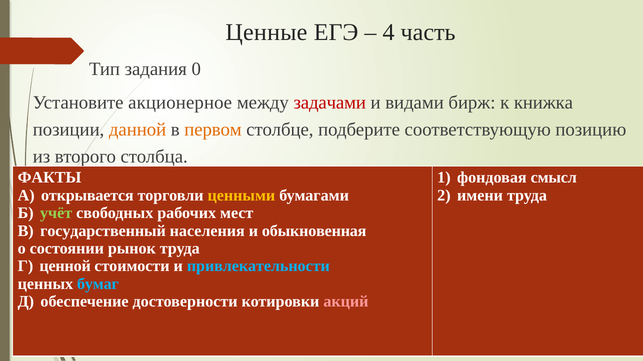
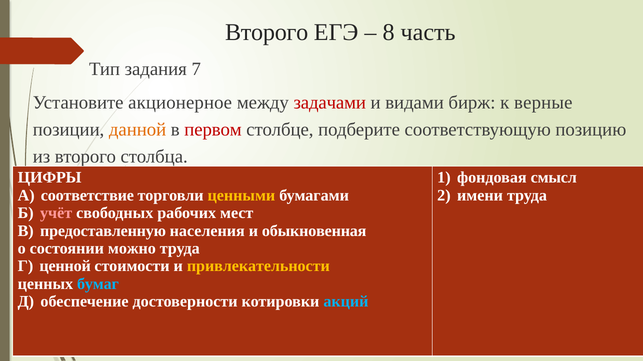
Ценные at (266, 32): Ценные -> Второго
4: 4 -> 8
0: 0 -> 7
книжка: книжка -> верные
первом colour: orange -> red
ФАКТЫ: ФАКТЫ -> ЦИФРЫ
открывается: открывается -> соответствие
учёт colour: light green -> pink
государственный: государственный -> предоставленную
рынок: рынок -> можно
привлекательности colour: light blue -> yellow
акций colour: pink -> light blue
